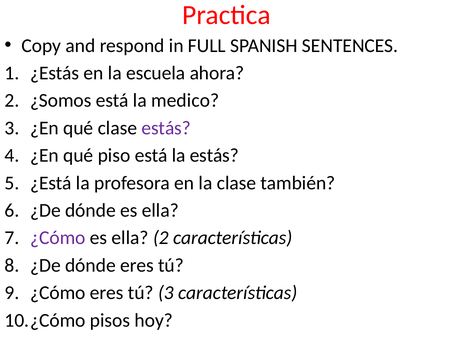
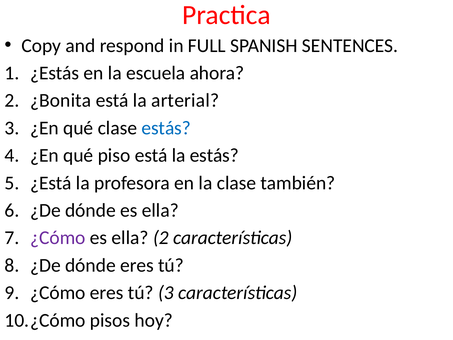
¿Somos: ¿Somos -> ¿Bonita
medico: medico -> arterial
estás at (166, 128) colour: purple -> blue
